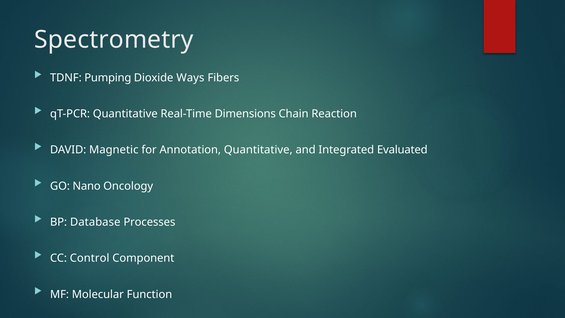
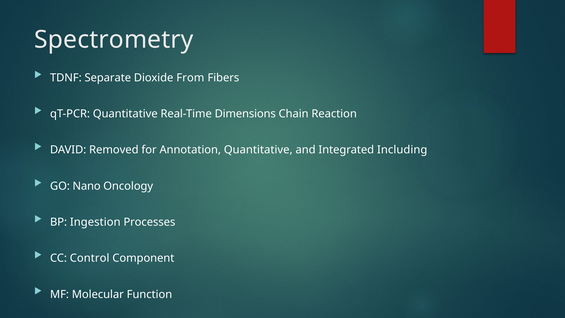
Pumping: Pumping -> Separate
Ways: Ways -> From
Magnetic: Magnetic -> Removed
Evaluated: Evaluated -> Including
Database: Database -> Ingestion
